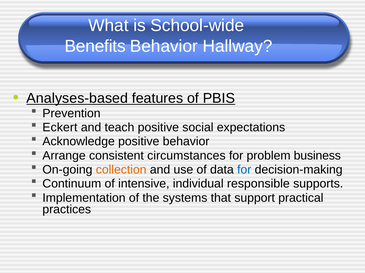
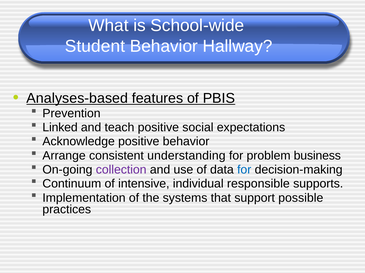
Benefits: Benefits -> Student
Eckert: Eckert -> Linked
circumstances: circumstances -> understanding
collection colour: orange -> purple
practical: practical -> possible
